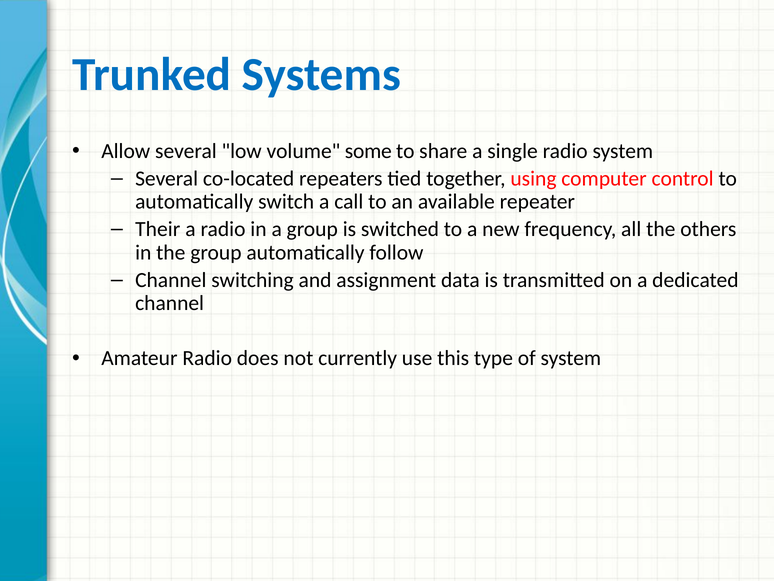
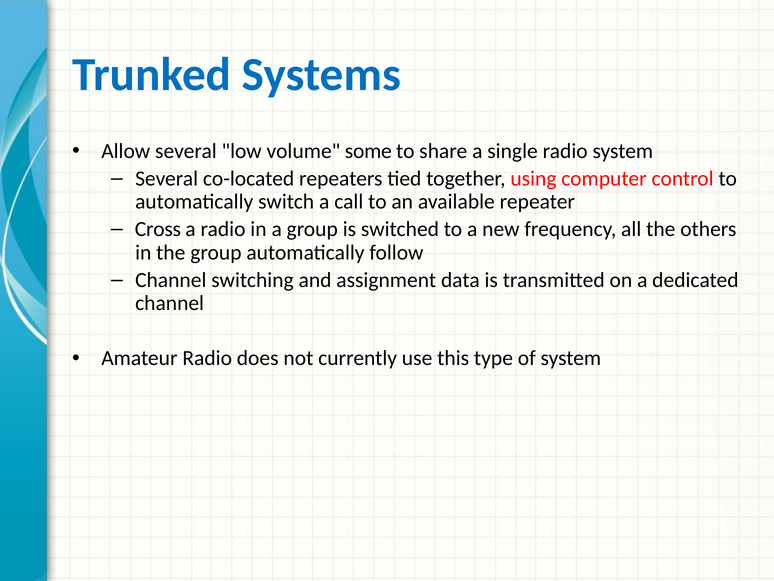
Their: Their -> Cross
